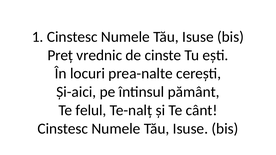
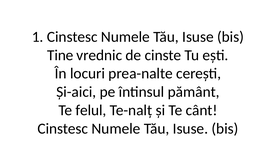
Preț: Preț -> Tine
